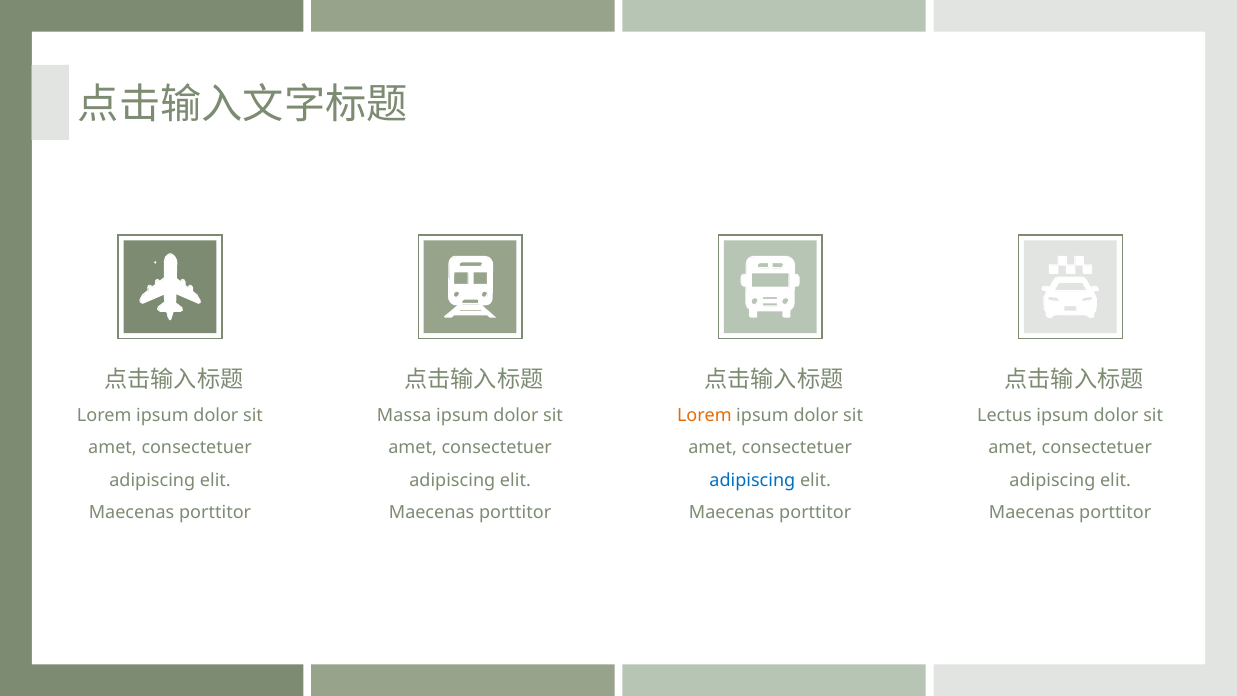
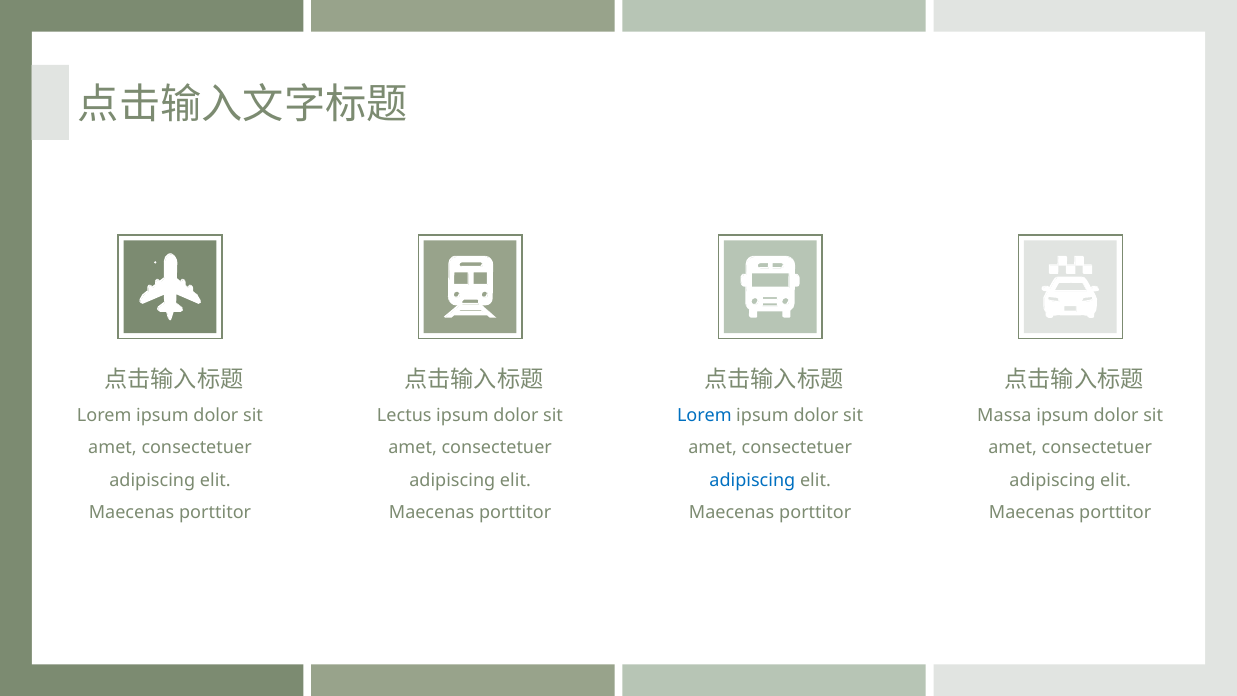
Massa: Massa -> Lectus
Lorem at (704, 415) colour: orange -> blue
Lectus: Lectus -> Massa
